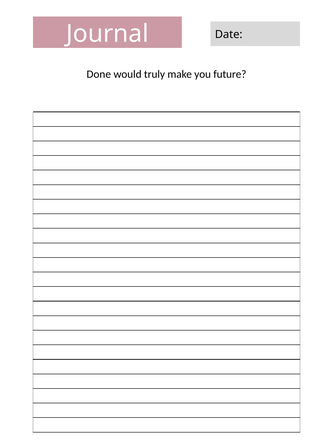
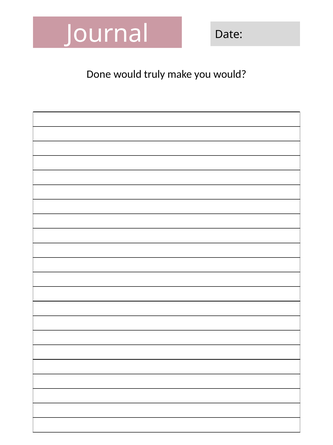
you future: future -> would
